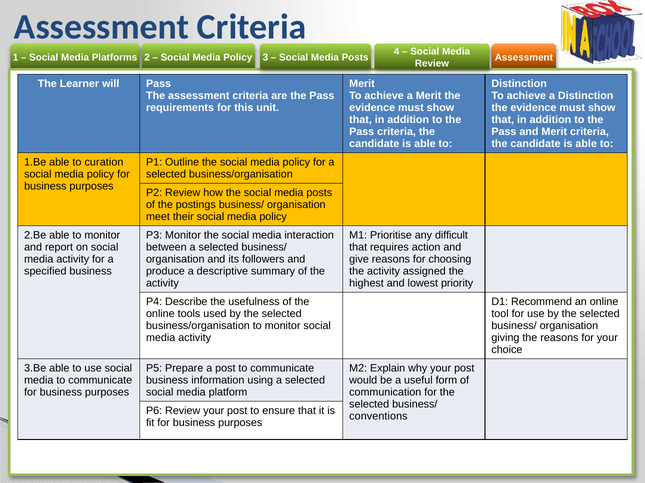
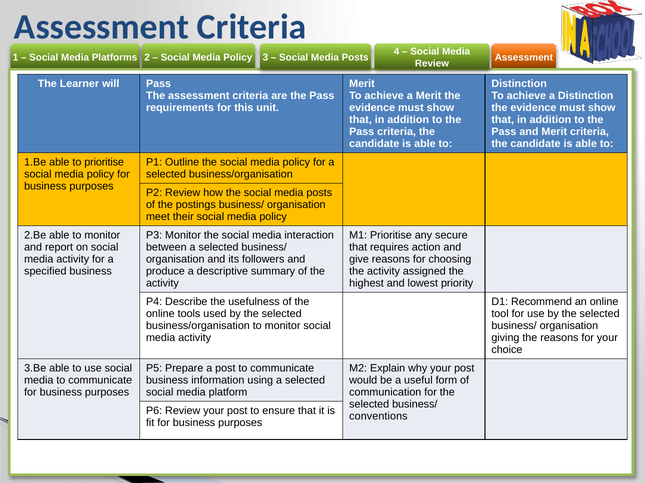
to curation: curation -> prioritise
difficult: difficult -> secure
